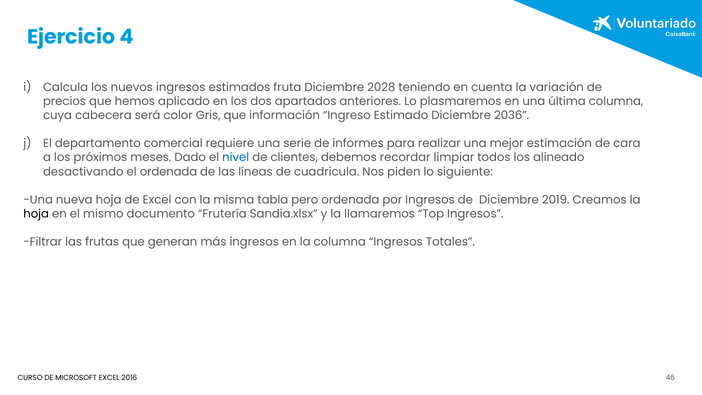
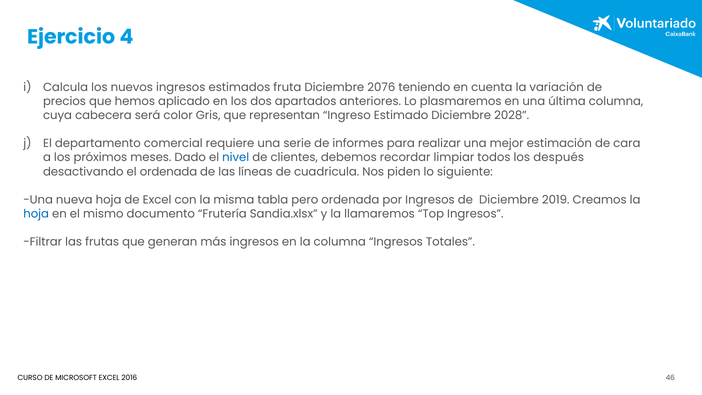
2028: 2028 -> 2076
información: información -> representan
2036: 2036 -> 2028
alineado: alineado -> después
hoja at (36, 214) colour: black -> blue
